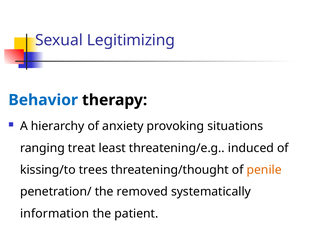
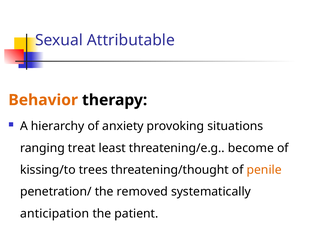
Legitimizing: Legitimizing -> Attributable
Behavior colour: blue -> orange
induced: induced -> become
information: information -> anticipation
